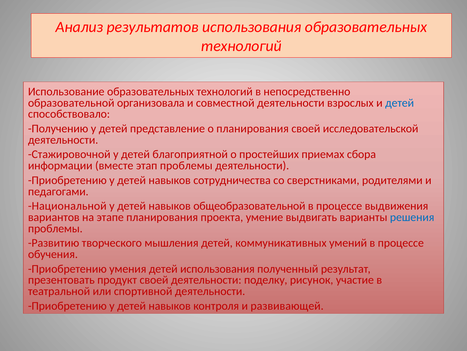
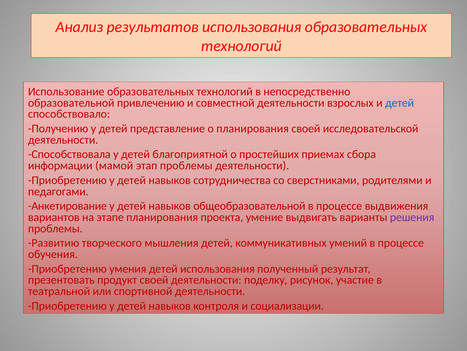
организовала: организовала -> привлечению
Стажировочной: Стажировочной -> Способствовала
вместе: вместе -> мамой
Национальной: Национальной -> Анкетирование
решения colour: blue -> purple
развивающей: развивающей -> социализации
